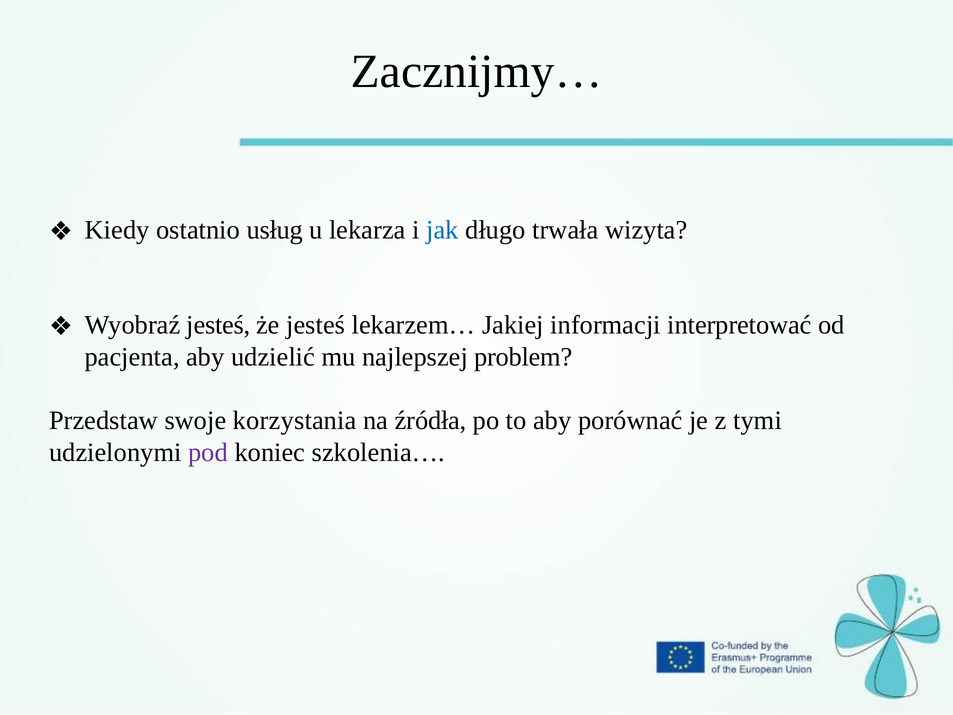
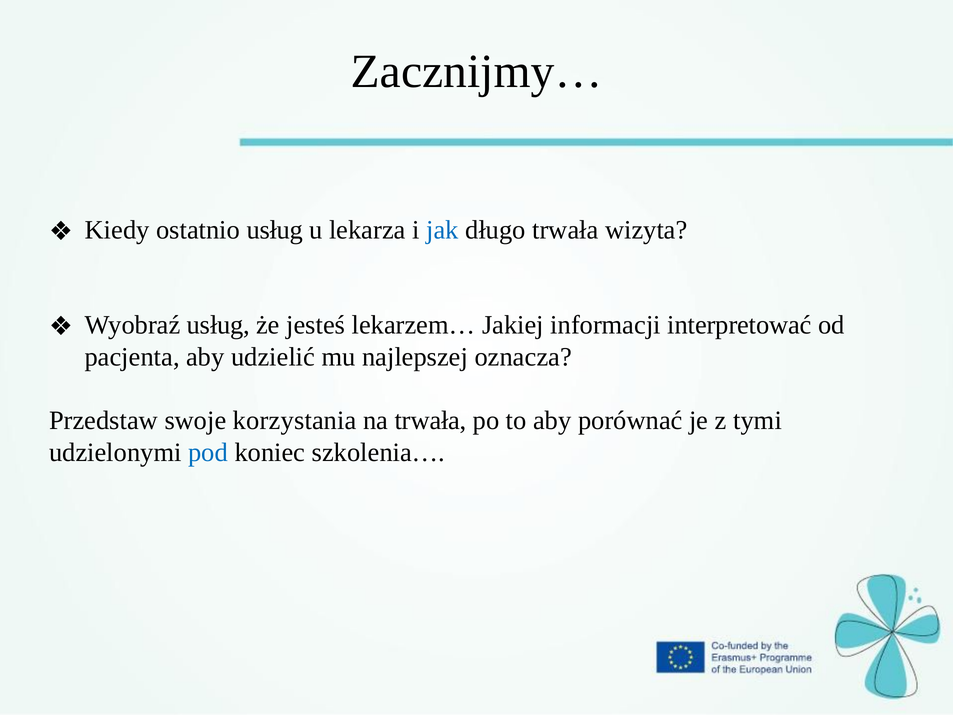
Wyobraź jesteś: jesteś -> usług
problem: problem -> oznacza
na źródła: źródła -> trwała
pod colour: purple -> blue
